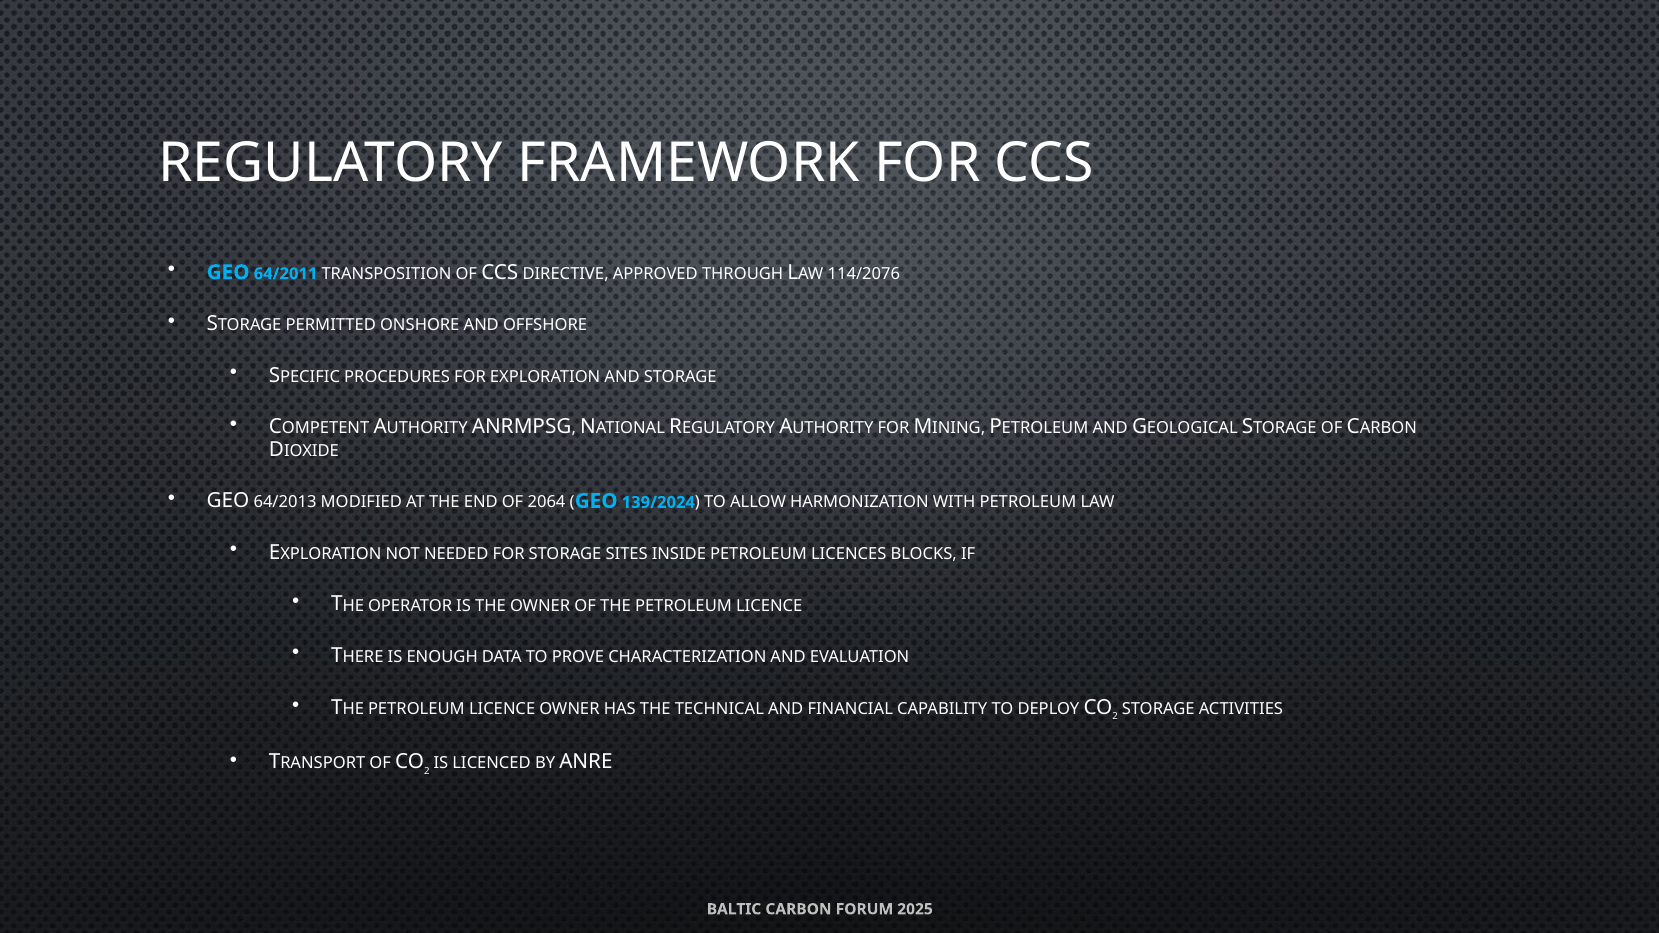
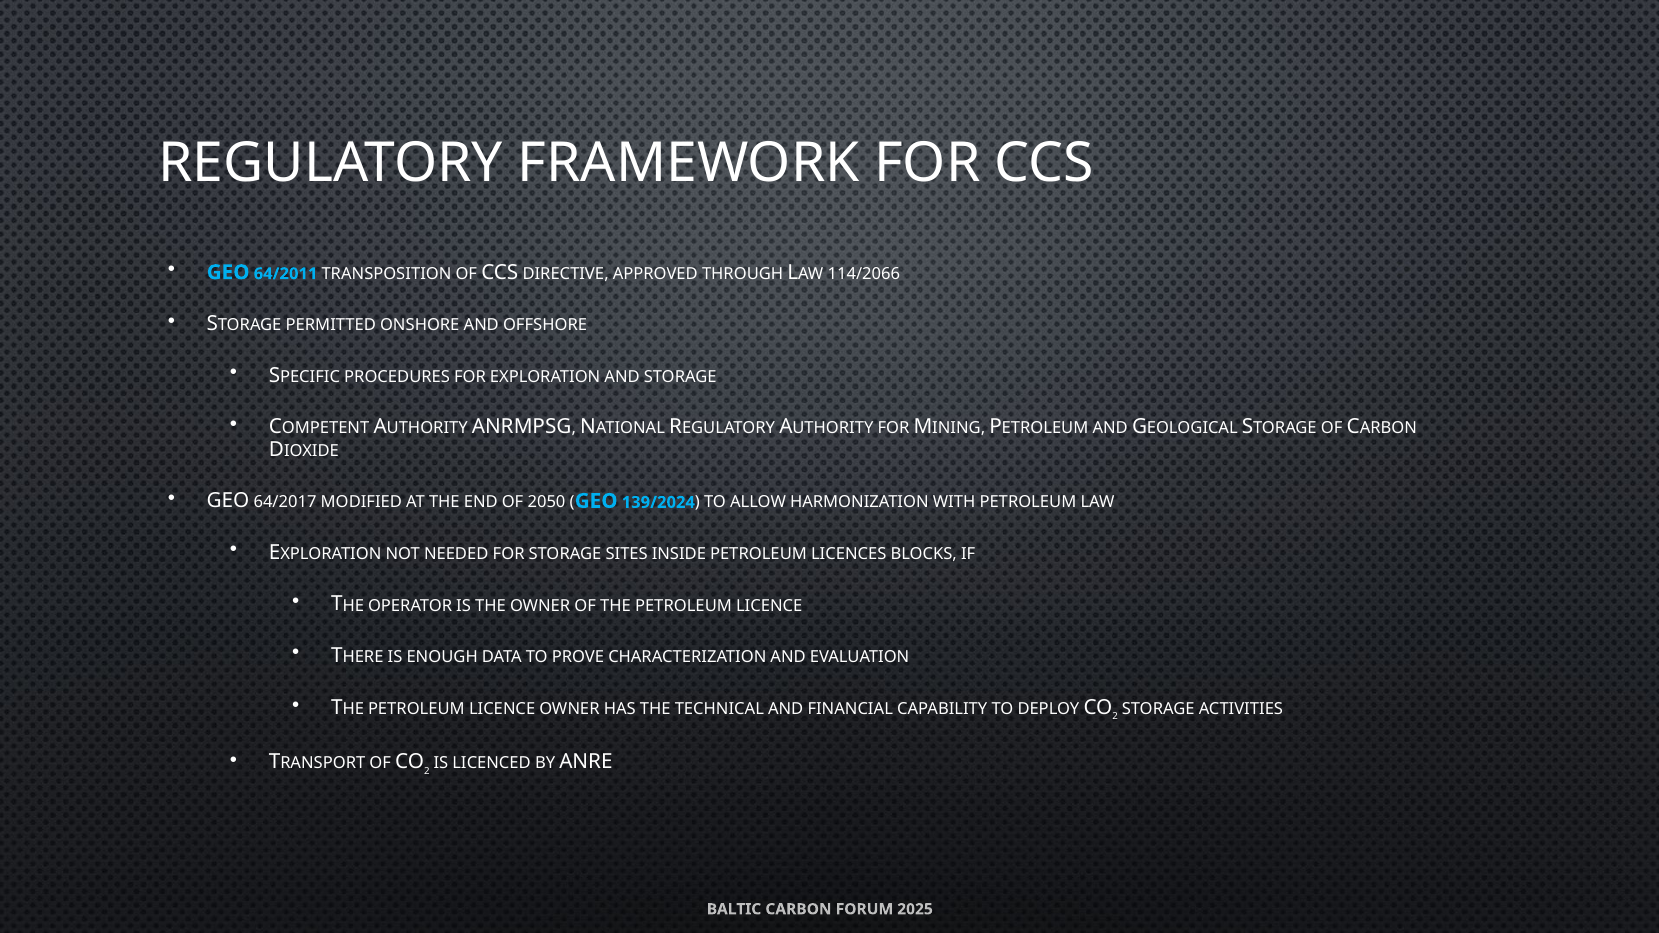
114/2076: 114/2076 -> 114/2066
64/2013: 64/2013 -> 64/2017
2064: 2064 -> 2050
